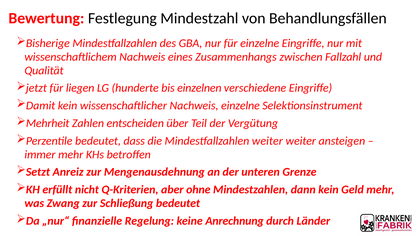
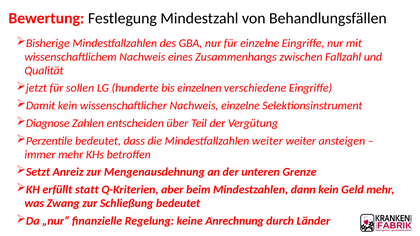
liegen: liegen -> sollen
Mehrheit: Mehrheit -> Diagnose
nicht: nicht -> statt
ohne: ohne -> beim
